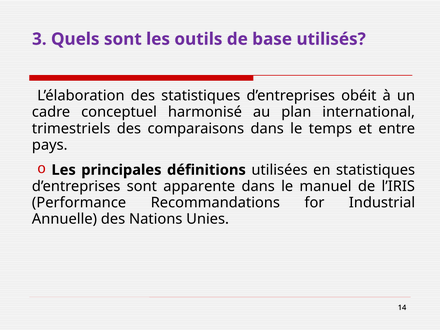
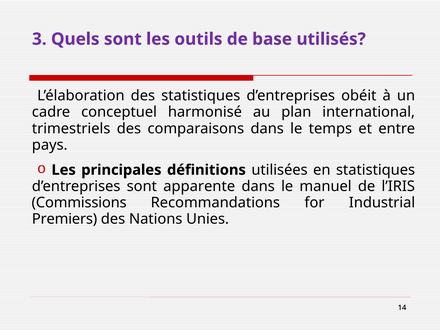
Performance: Performance -> Commissions
Annuelle: Annuelle -> Premiers
